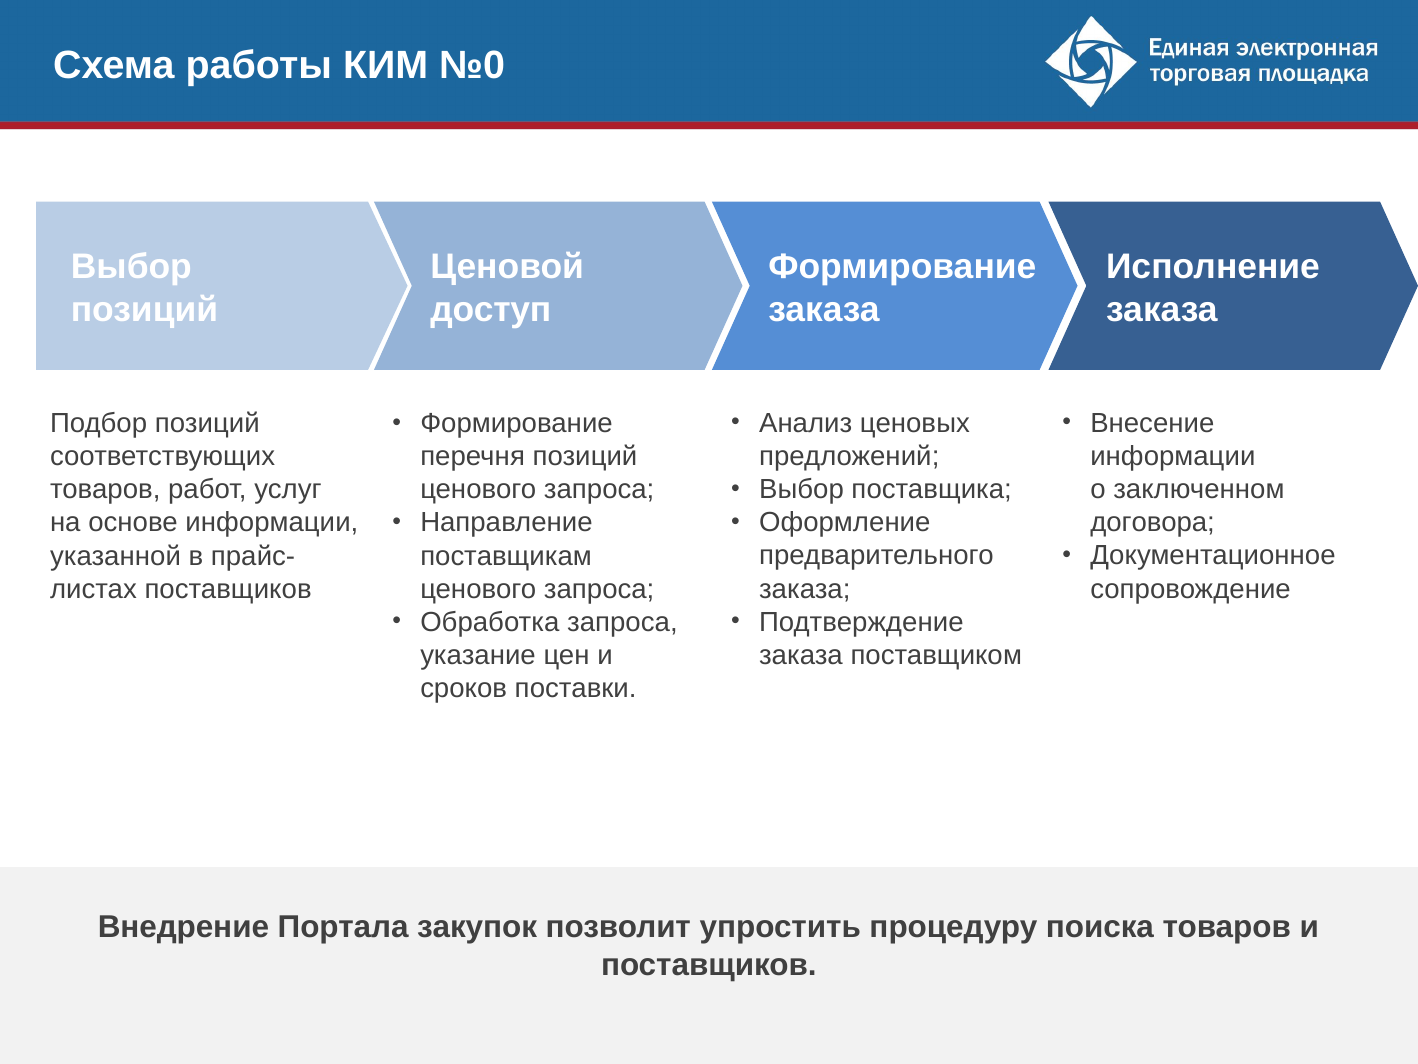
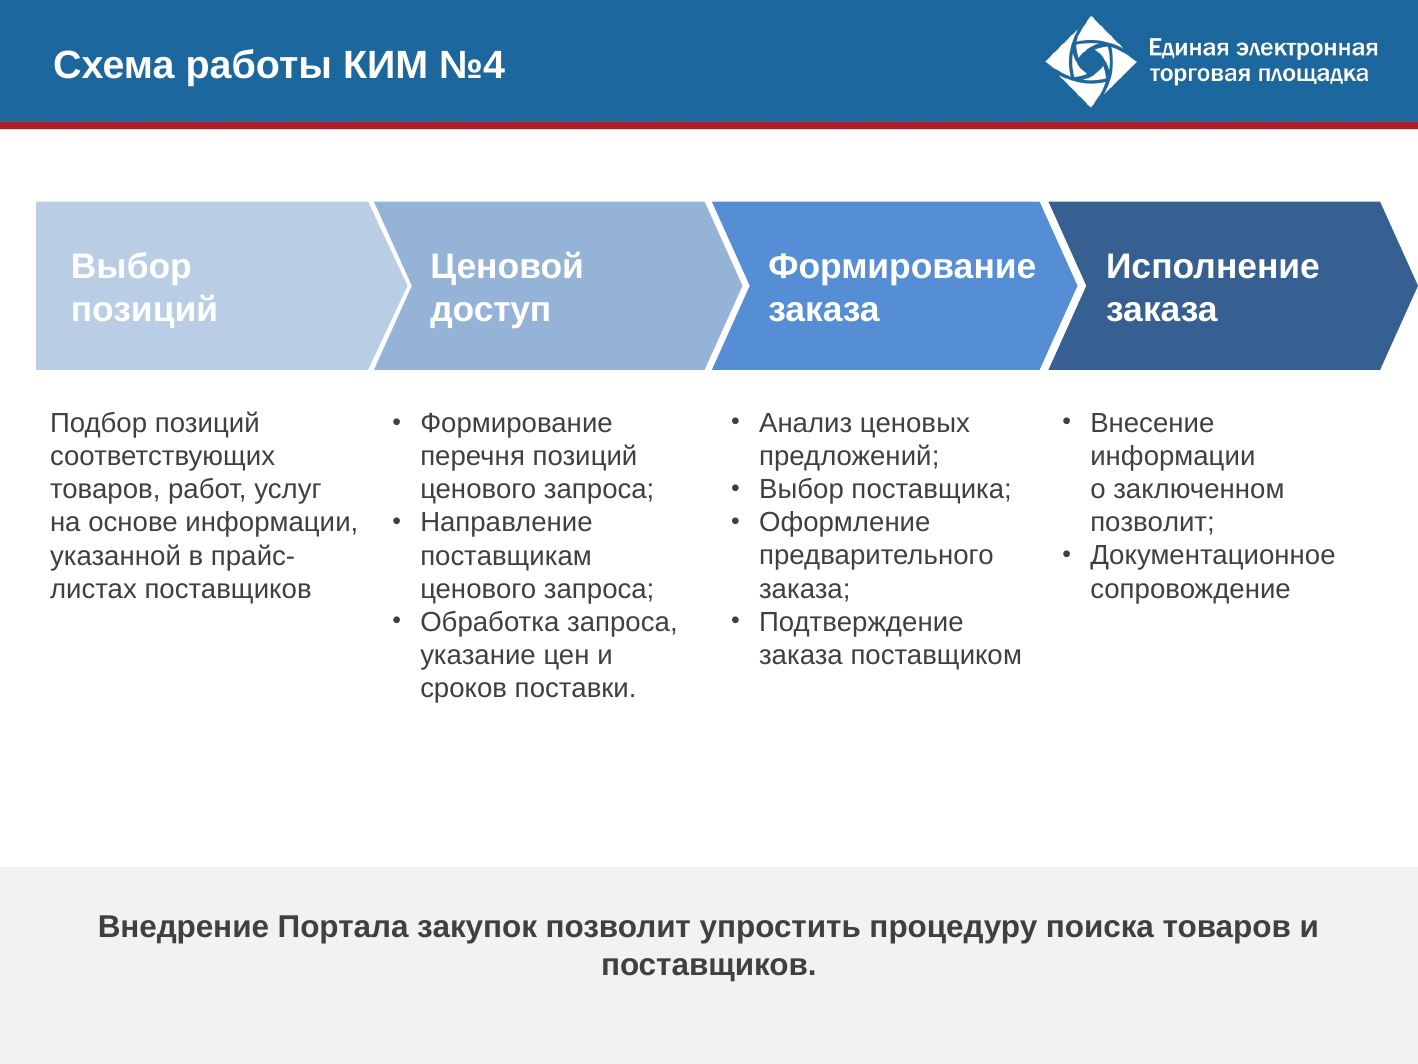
№0: №0 -> №4
договора at (1153, 522): договора -> позволит
